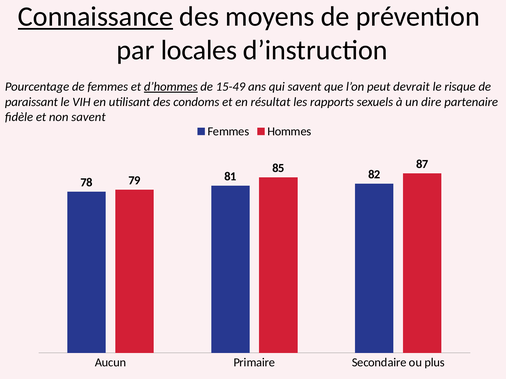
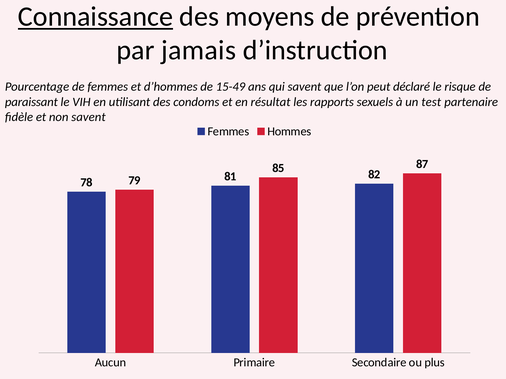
locales: locales -> jamais
d’hommes underline: present -> none
devrait: devrait -> déclaré
dire: dire -> test
